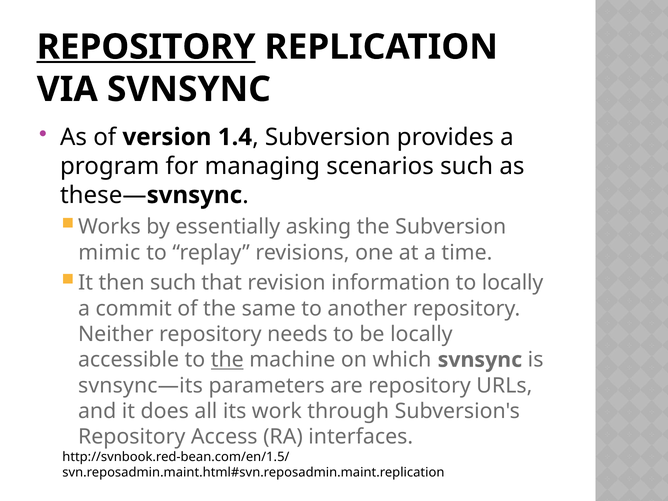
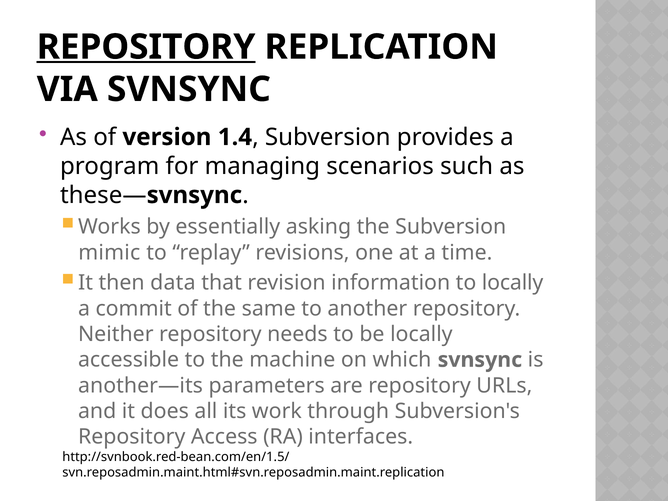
then such: such -> data
the at (227, 360) underline: present -> none
svnsync—its: svnsync—its -> another—its
